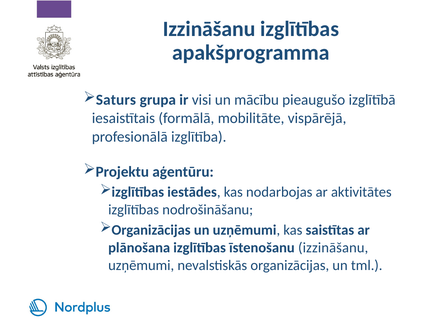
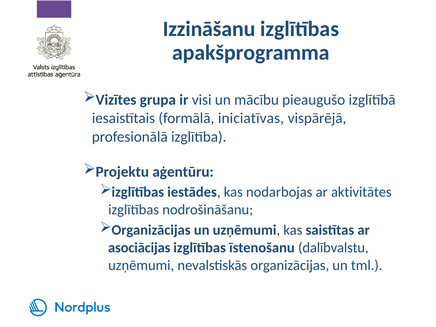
Saturs: Saturs -> Vizītes
mobilitāte: mobilitāte -> iniciatīvas
plānošana: plānošana -> asociācijas
īstenošanu izzināšanu: izzināšanu -> dalībvalstu
